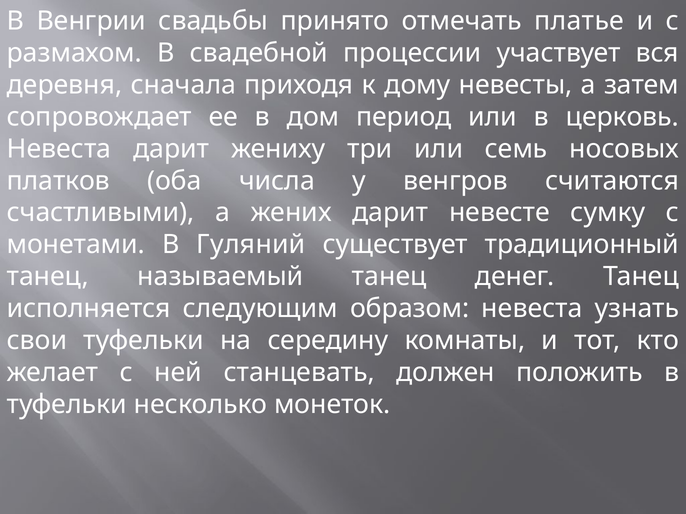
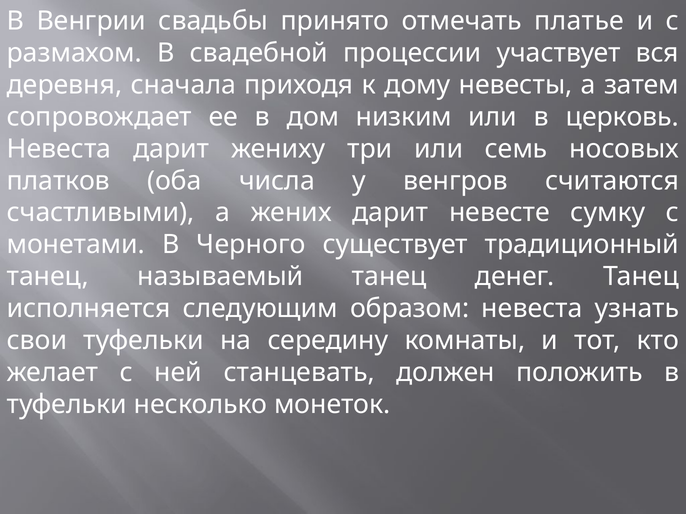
период: период -> низким
Гуляний: Гуляний -> Черного
